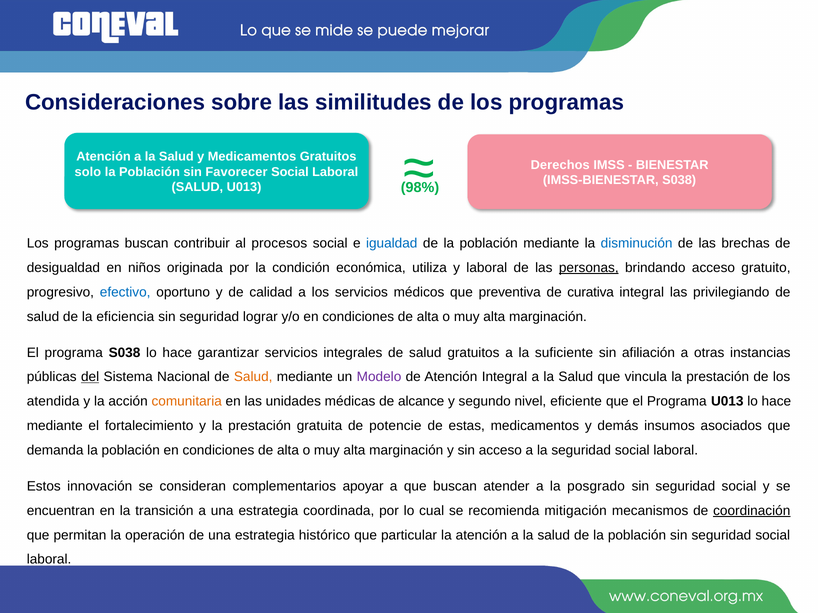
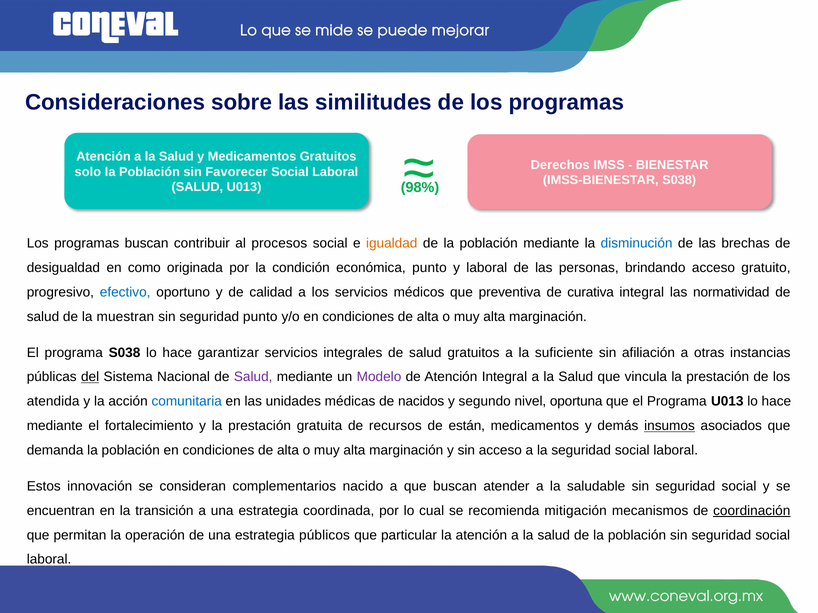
igualdad colour: blue -> orange
niños: niños -> como
económica utiliza: utiliza -> punto
personas underline: present -> none
privilegiando: privilegiando -> normatividad
eficiencia: eficiencia -> muestran
seguridad lograr: lograr -> punto
Salud at (253, 377) colour: orange -> purple
comunitaria colour: orange -> blue
alcance: alcance -> nacidos
eficiente: eficiente -> oportuna
potencie: potencie -> recursos
estas: estas -> están
insumos underline: none -> present
apoyar: apoyar -> nacido
posgrado: posgrado -> saludable
histórico: histórico -> públicos
